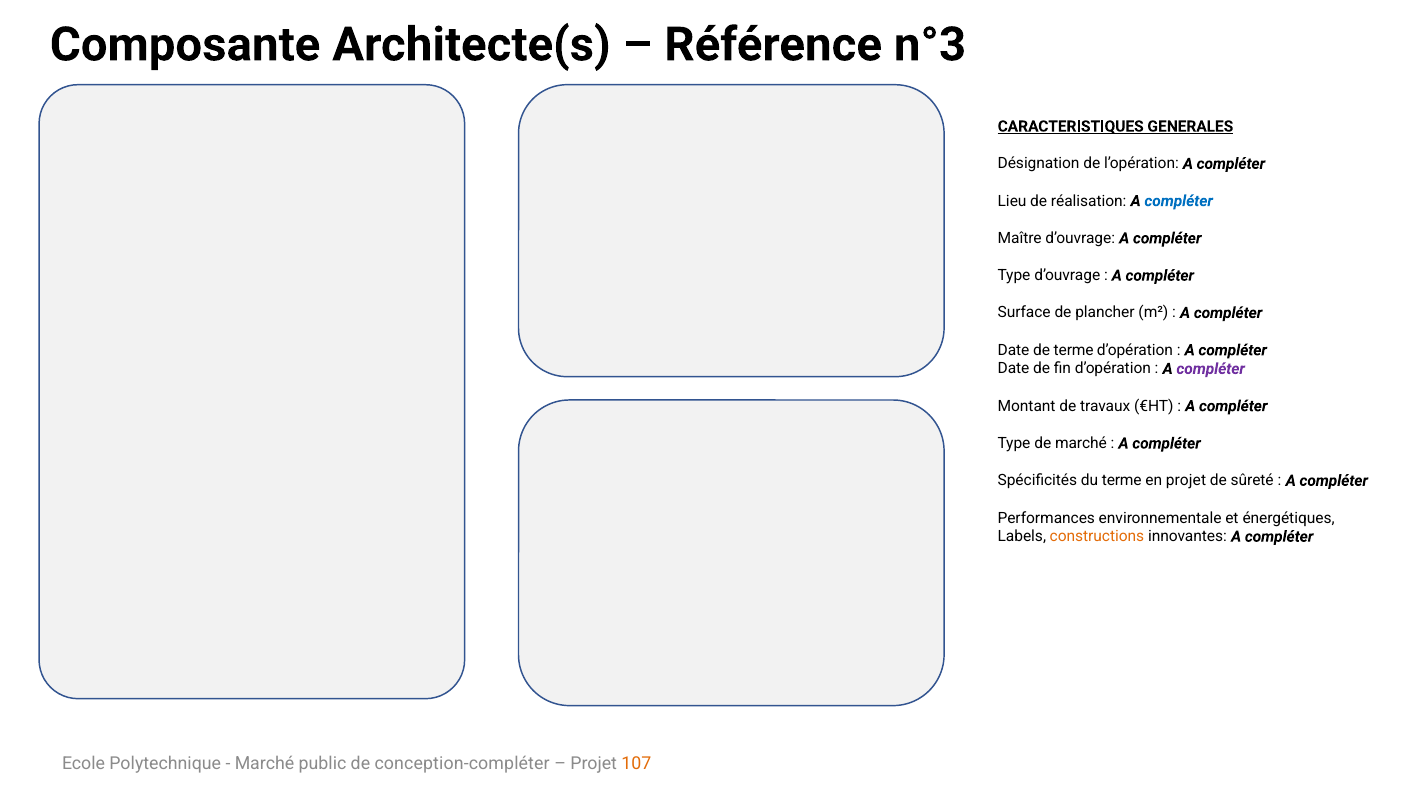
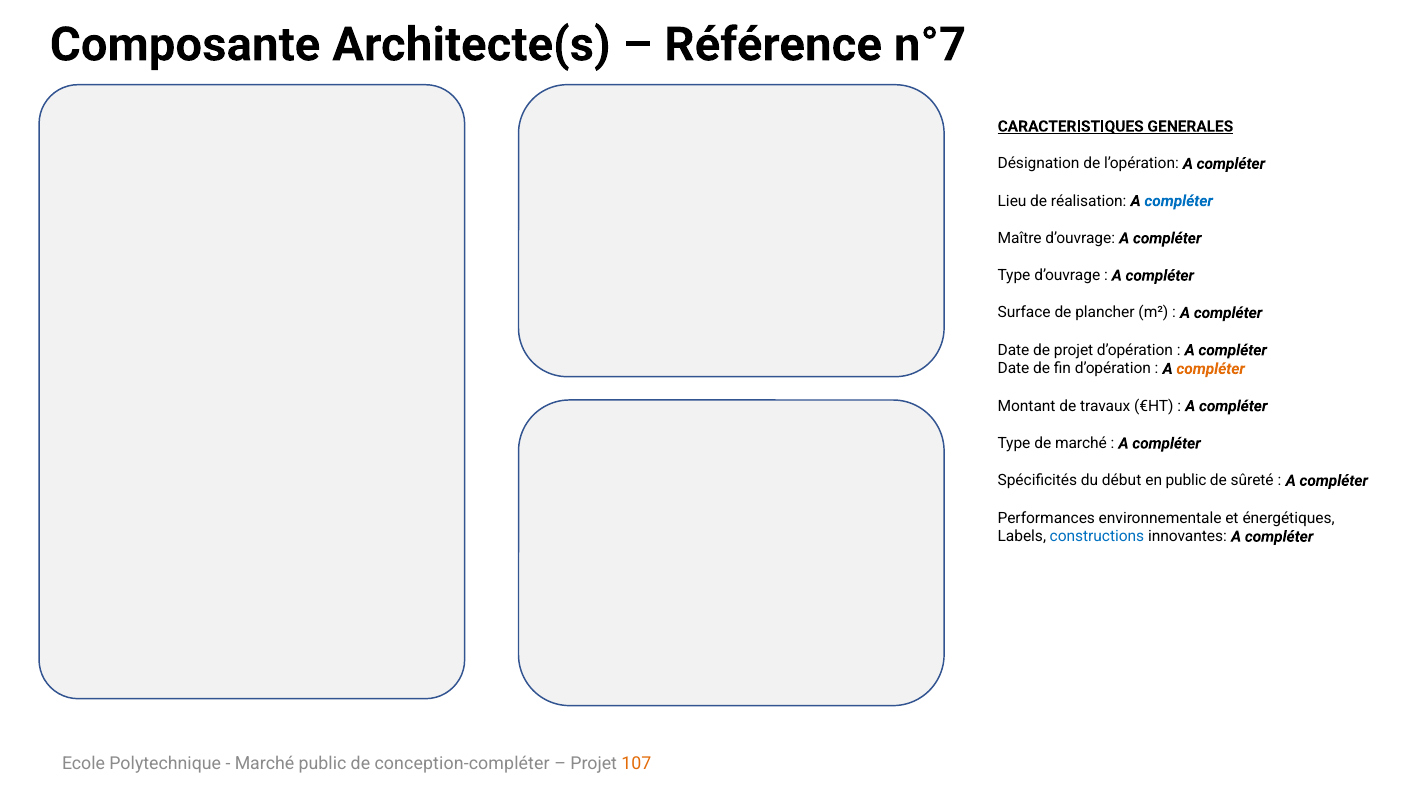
n°3: n°3 -> n°7
de terme: terme -> projet
compléter at (1211, 369) colour: purple -> orange
du terme: terme -> début
en projet: projet -> public
constructions colour: orange -> blue
